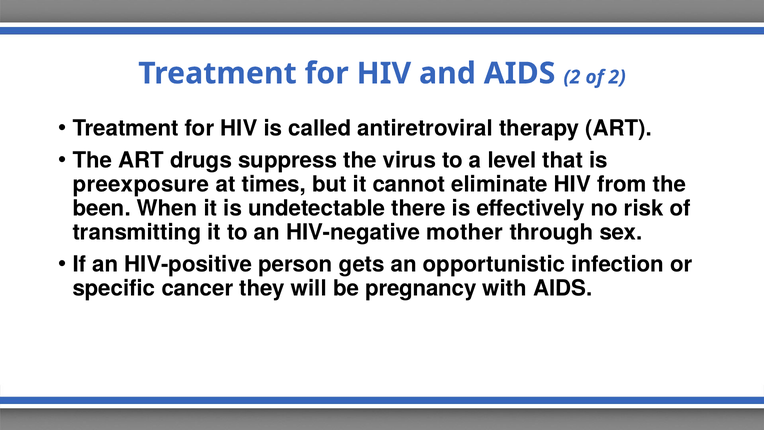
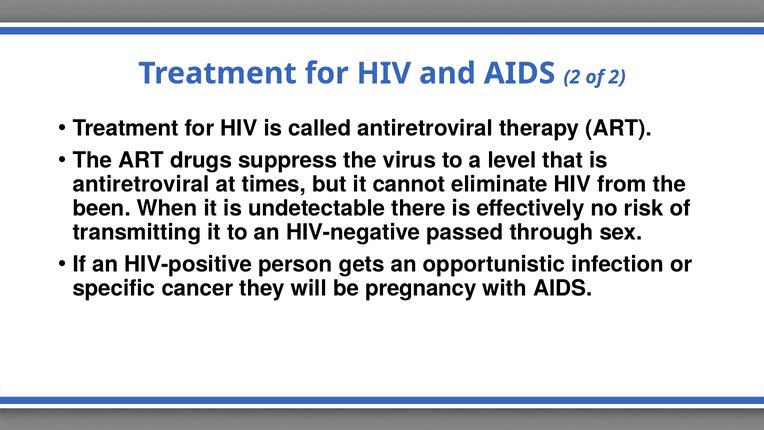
preexposure at (141, 184): preexposure -> antiretroviral
mother: mother -> passed
